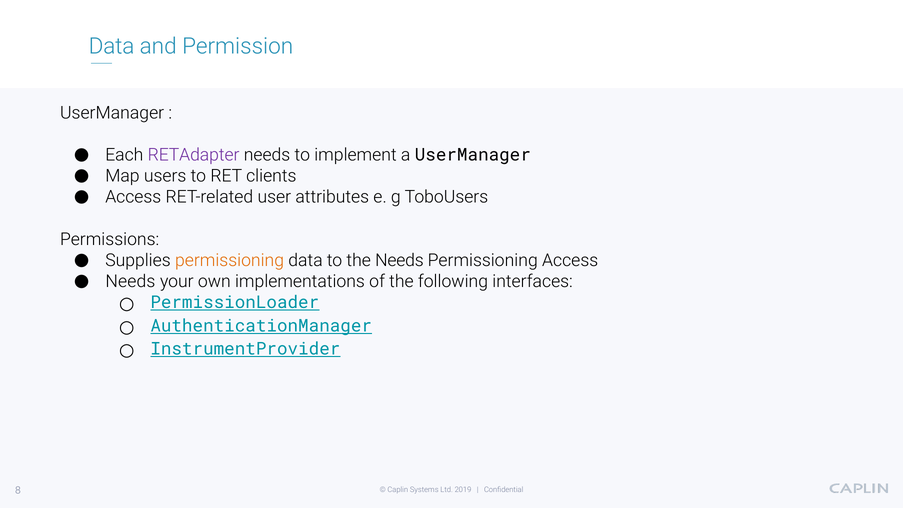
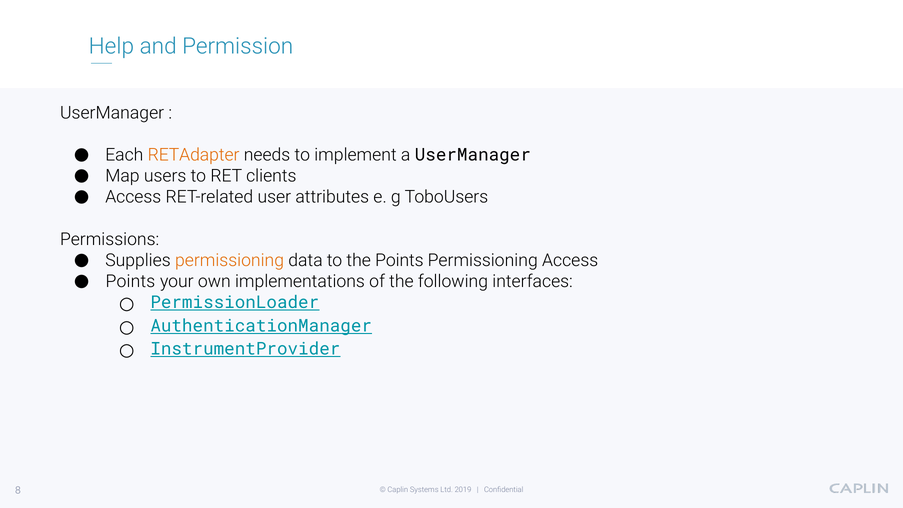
Data at (112, 46): Data -> Help
RETAdapter colour: purple -> orange
the Needs: Needs -> Points
Needs at (130, 281): Needs -> Points
